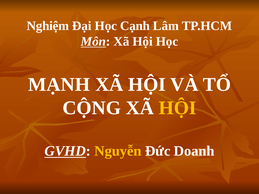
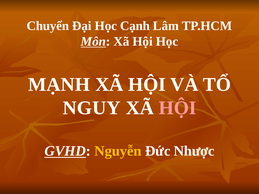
Nghiệm: Nghiệm -> Chuyển
CỘNG: CỘNG -> NGUY
HỘI at (178, 108) colour: yellow -> pink
Doanh: Doanh -> Nhược
